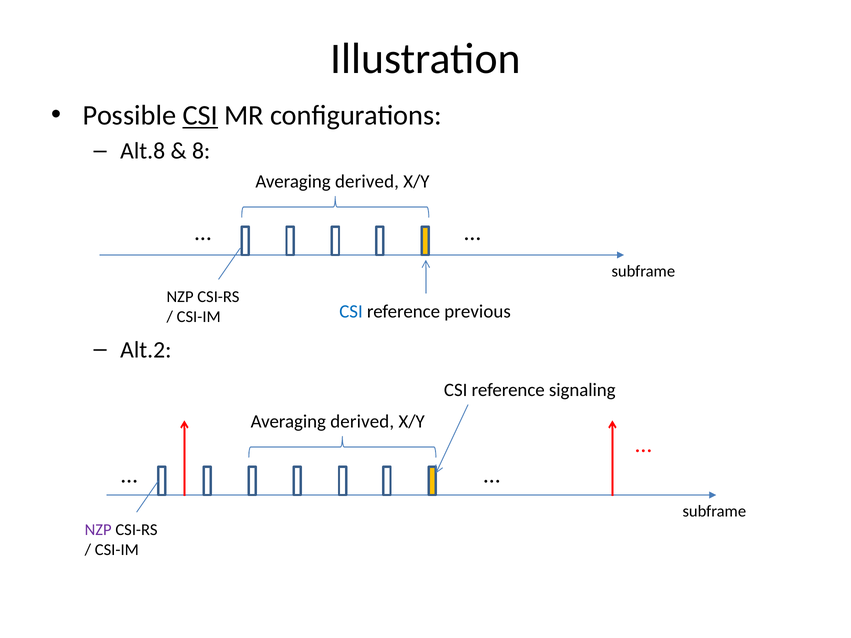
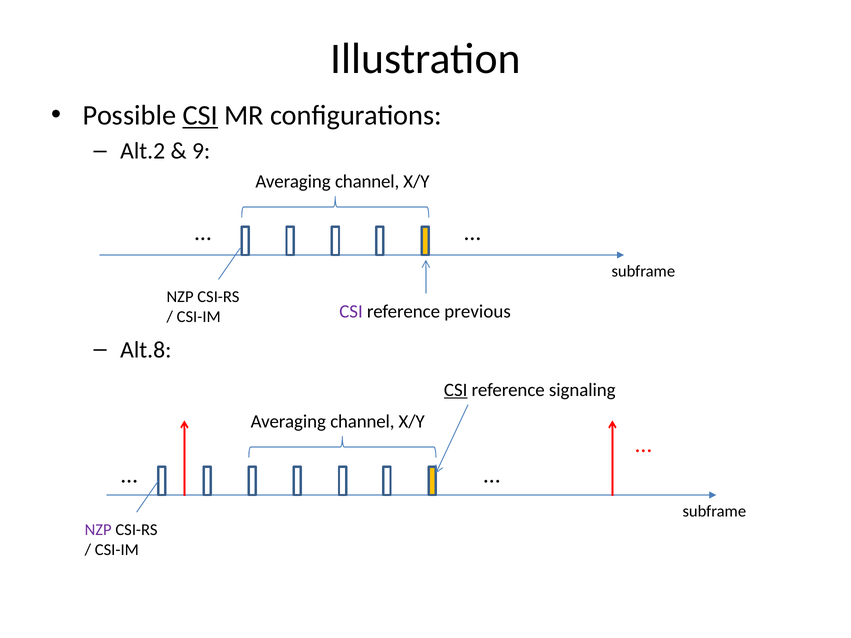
Alt.8: Alt.8 -> Alt.2
8: 8 -> 9
derived at (367, 181): derived -> channel
CSI at (351, 312) colour: blue -> purple
Alt.2: Alt.2 -> Alt.8
CSI at (456, 390) underline: none -> present
derived at (362, 422): derived -> channel
